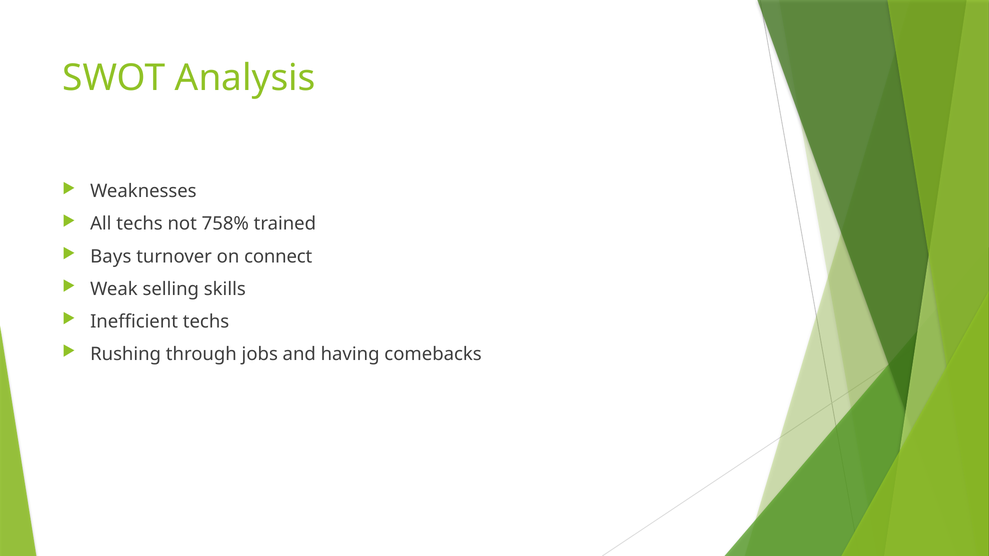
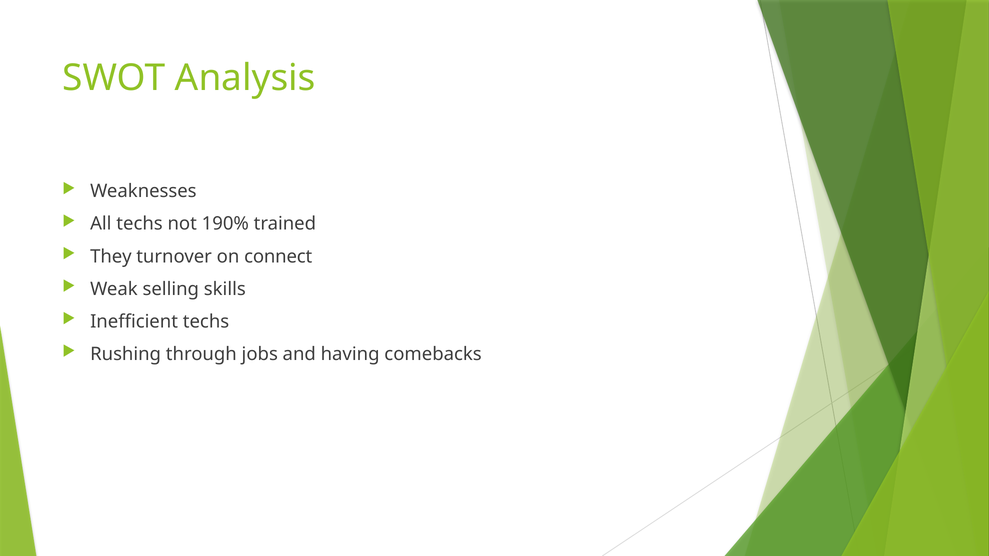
758%: 758% -> 190%
Bays: Bays -> They
